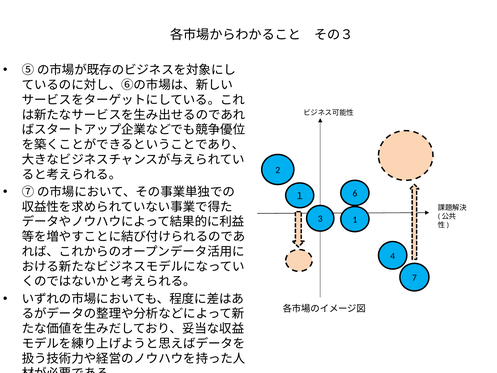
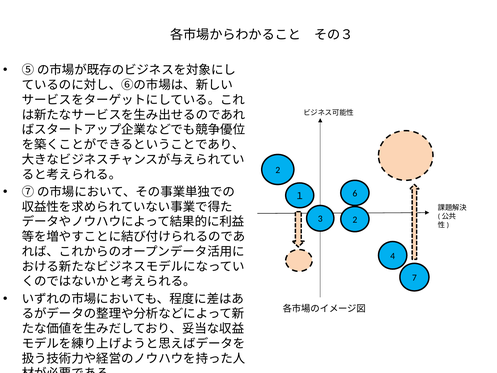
3 1: 1 -> 2
